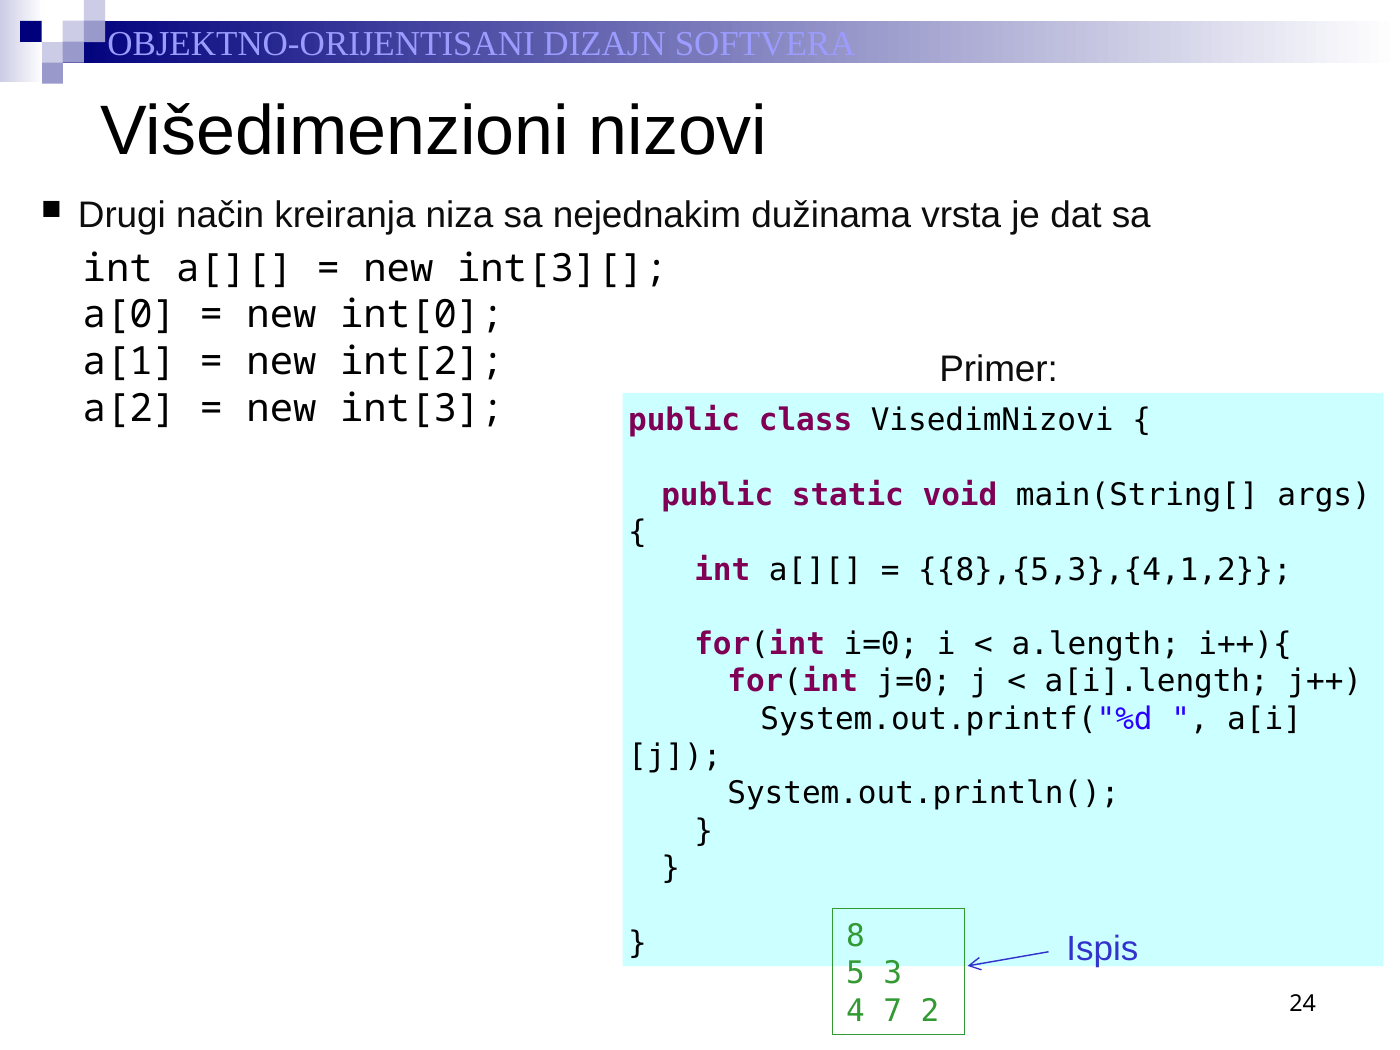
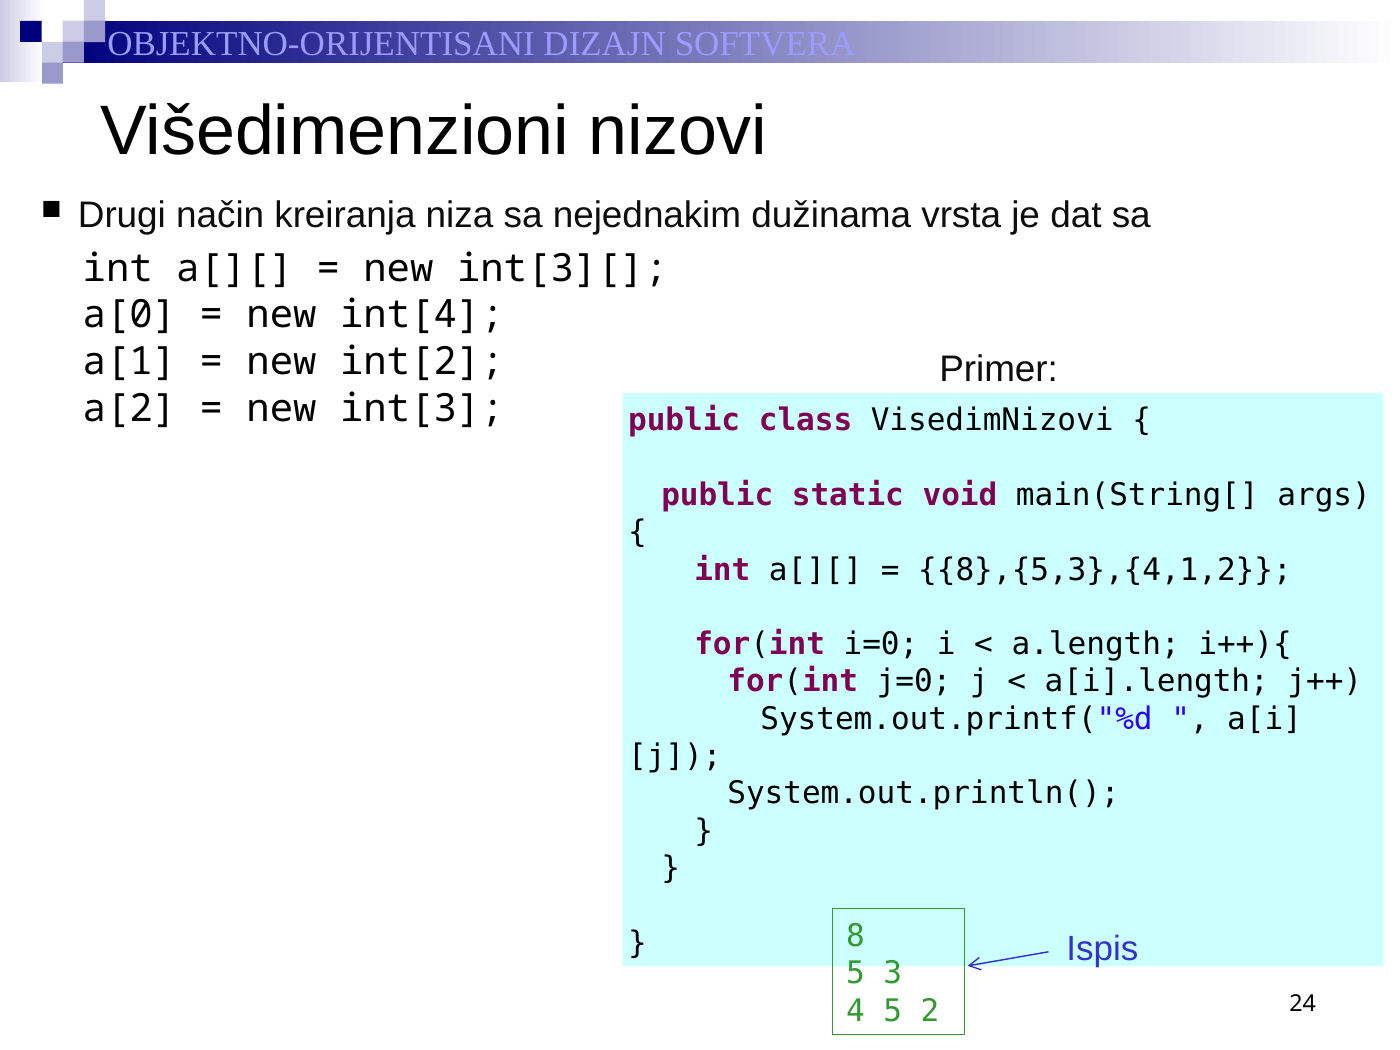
int[0: int[0 -> int[4
4 7: 7 -> 5
